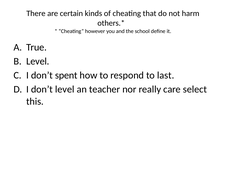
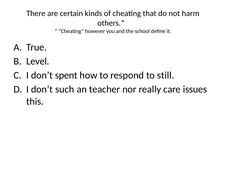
last: last -> still
don’t level: level -> such
select: select -> issues
